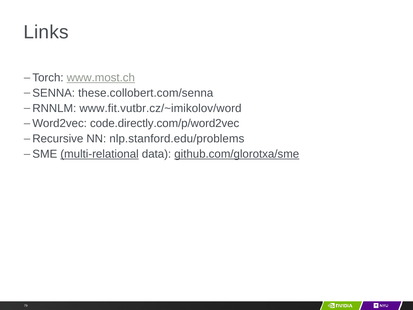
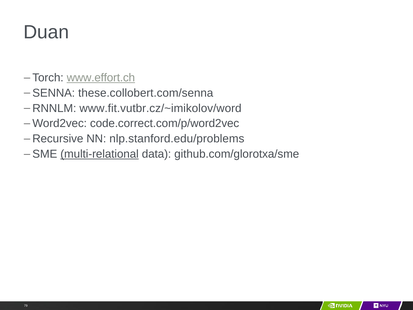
Links: Links -> Duan
www.most.ch: www.most.ch -> www.effort.ch
code.directly.com/p/word2vec: code.directly.com/p/word2vec -> code.correct.com/p/word2vec
github.com/glorotxa/sme underline: present -> none
